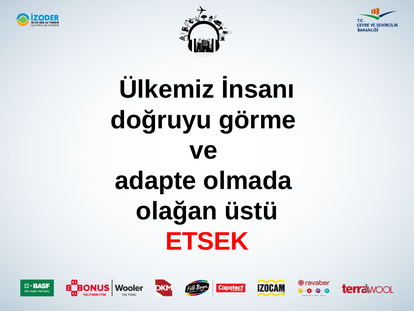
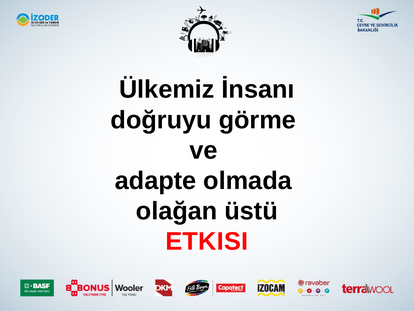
ETSEK: ETSEK -> ETKISI
